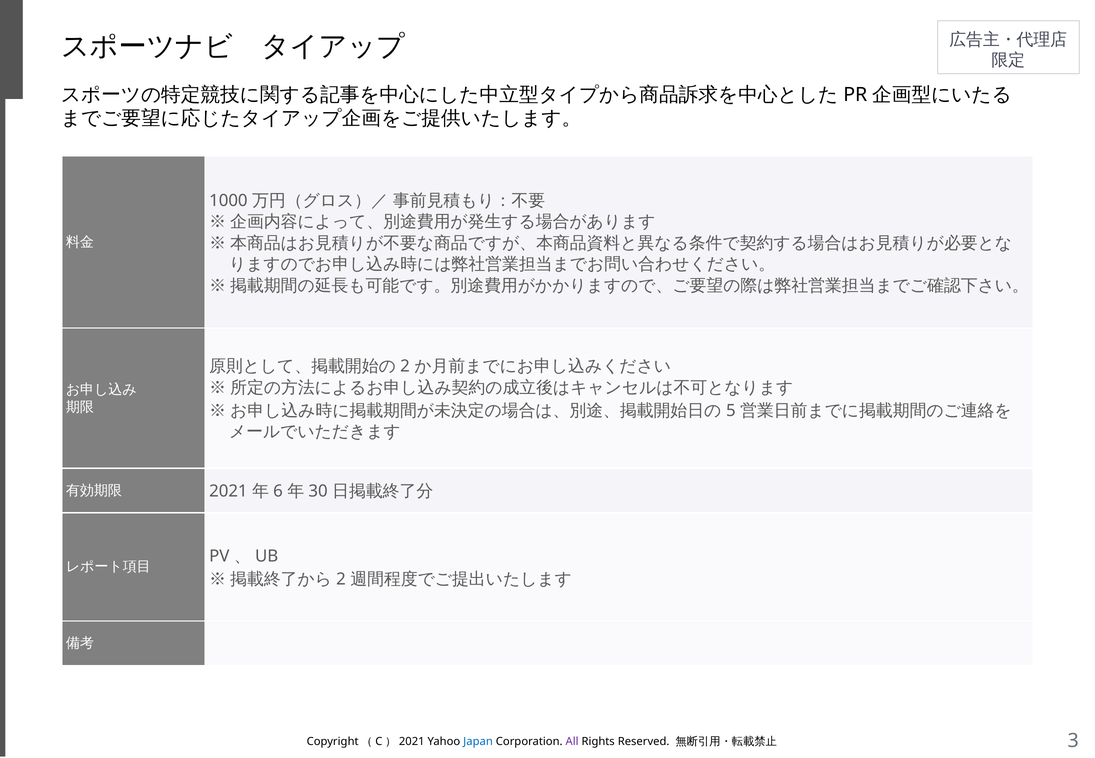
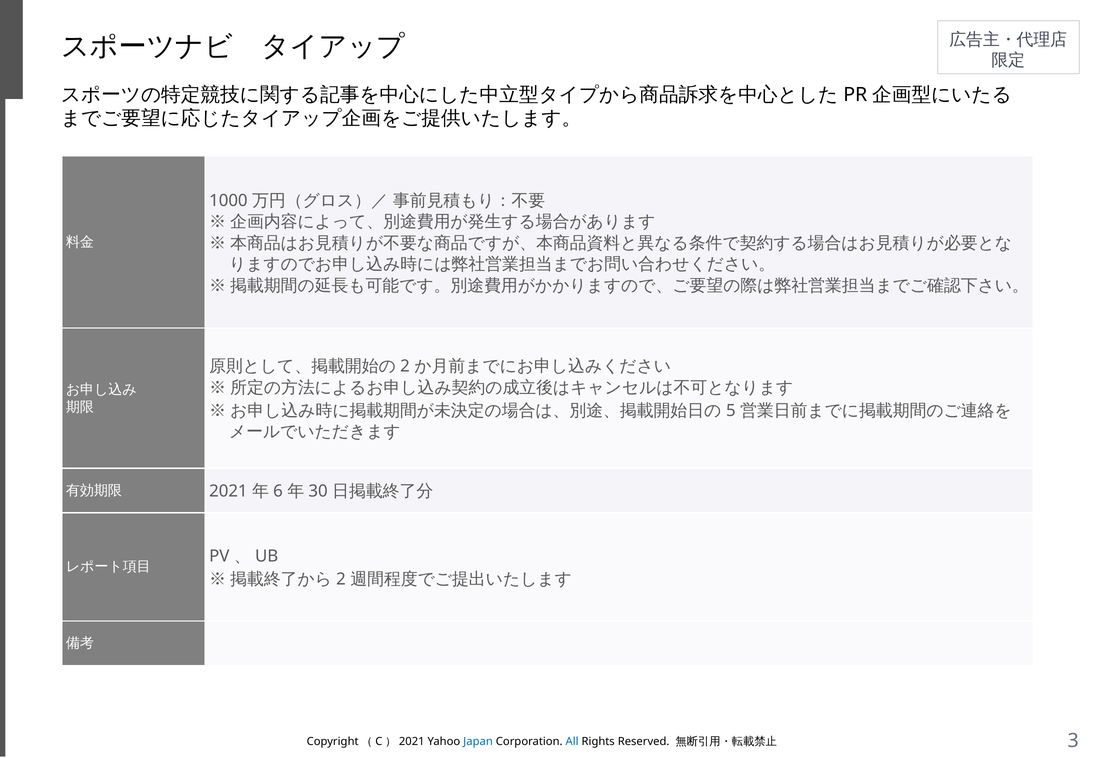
All colour: purple -> blue
